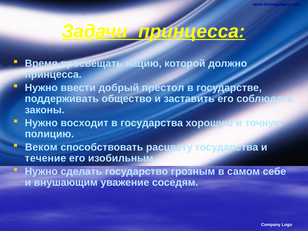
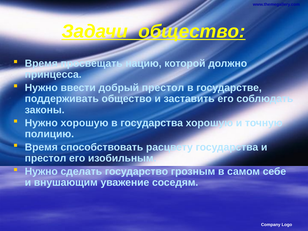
Задачи принцесса: принцесса -> общество
Нужно восходит: восходит -> хорошую
Веком at (41, 147): Веком -> Время
течение at (45, 158): течение -> престол
